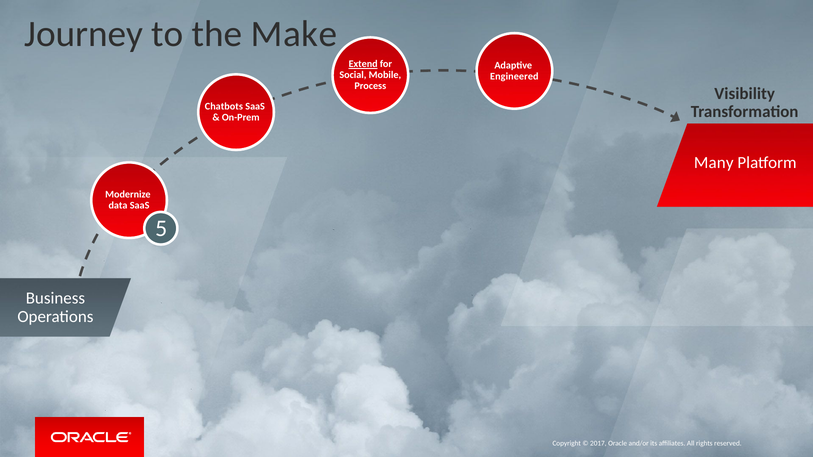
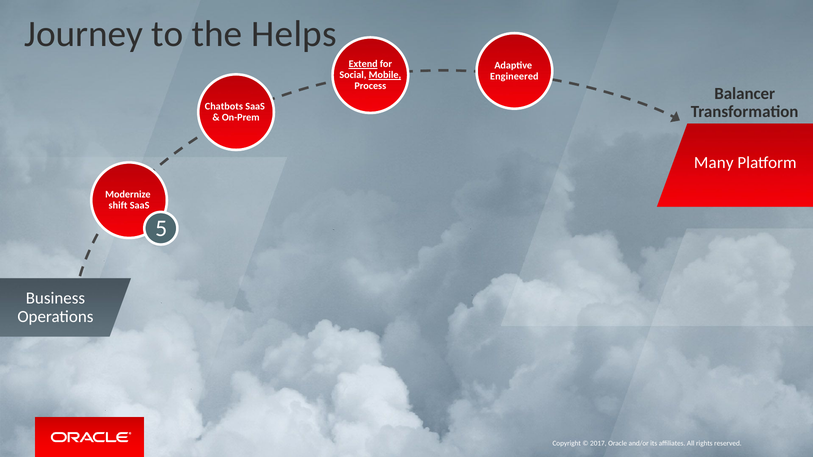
Make: Make -> Helps
Mobile underline: none -> present
Visibility: Visibility -> Balancer
data: data -> shift
